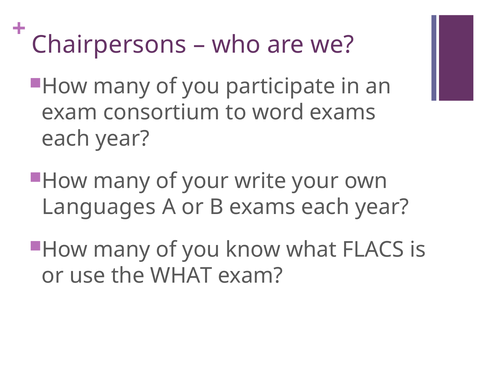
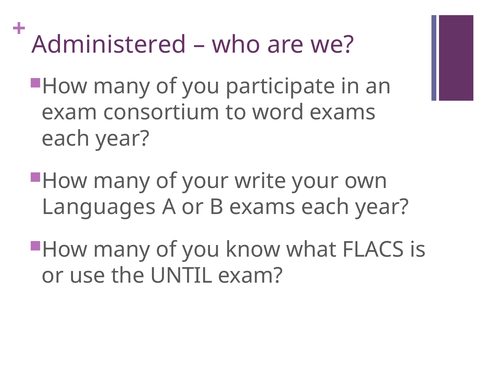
Chairpersons: Chairpersons -> Administered
the WHAT: WHAT -> UNTIL
